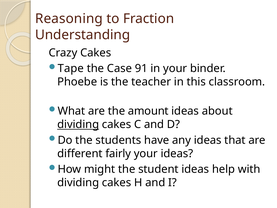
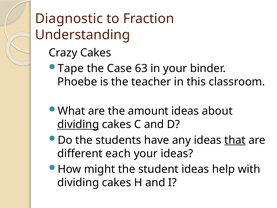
Reasoning: Reasoning -> Diagnostic
91: 91 -> 63
that underline: none -> present
fairly: fairly -> each
